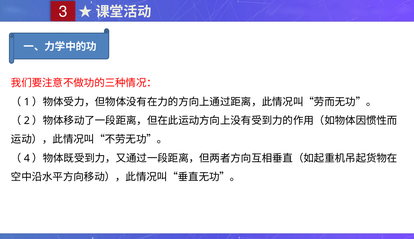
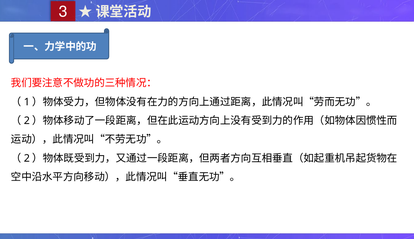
4 at (27, 158): 4 -> 2
